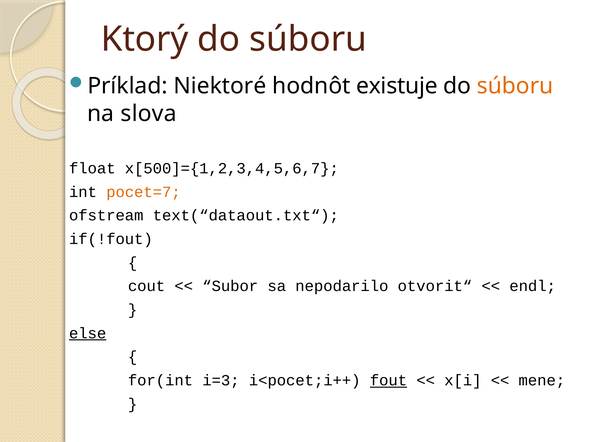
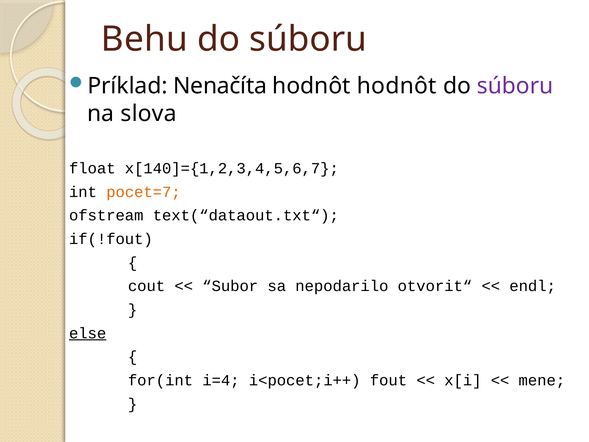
Ktorý: Ktorý -> Behu
Niektoré: Niektoré -> Nenačíta
hodnôt existuje: existuje -> hodnôt
súboru at (515, 86) colour: orange -> purple
x[500]={1,2,3,4,5,6,7: x[500]={1,2,3,4,5,6,7 -> x[140]={1,2,3,4,5,6,7
i=3: i=3 -> i=4
fout underline: present -> none
